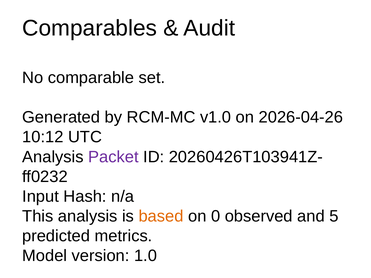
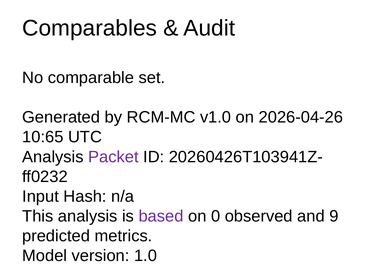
10:12: 10:12 -> 10:65
based colour: orange -> purple
5: 5 -> 9
